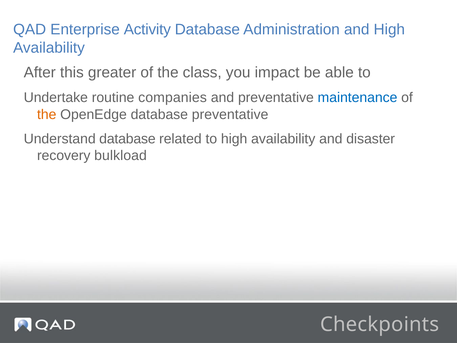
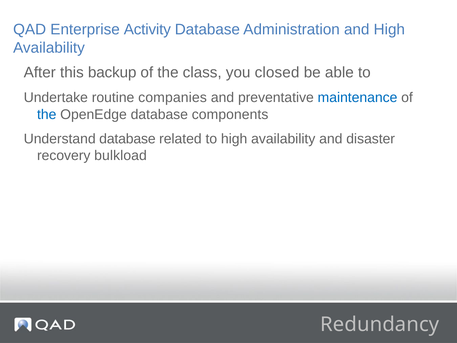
greater: greater -> backup
impact: impact -> closed
the at (47, 114) colour: orange -> blue
database preventative: preventative -> components
Checkpoints: Checkpoints -> Redundancy
